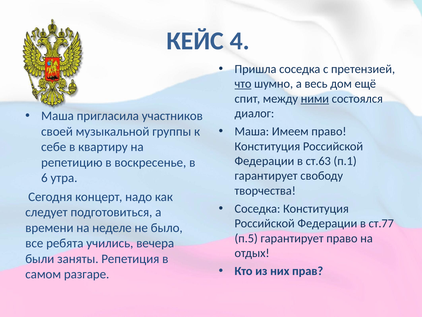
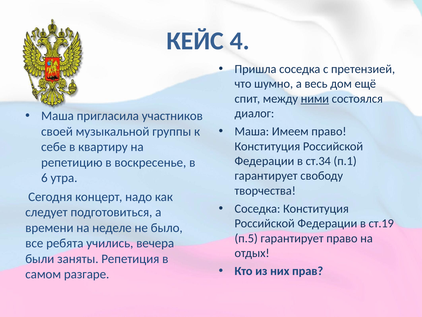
что underline: present -> none
ст.63: ст.63 -> ст.34
ст.77: ст.77 -> ст.19
